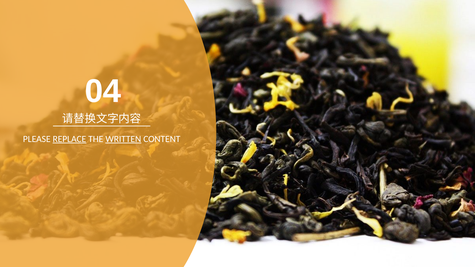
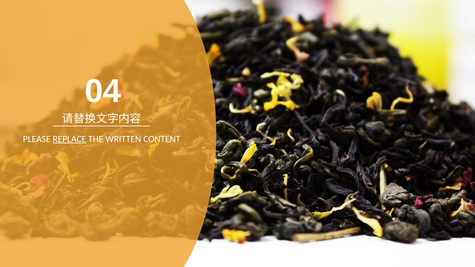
WRITTEN underline: present -> none
